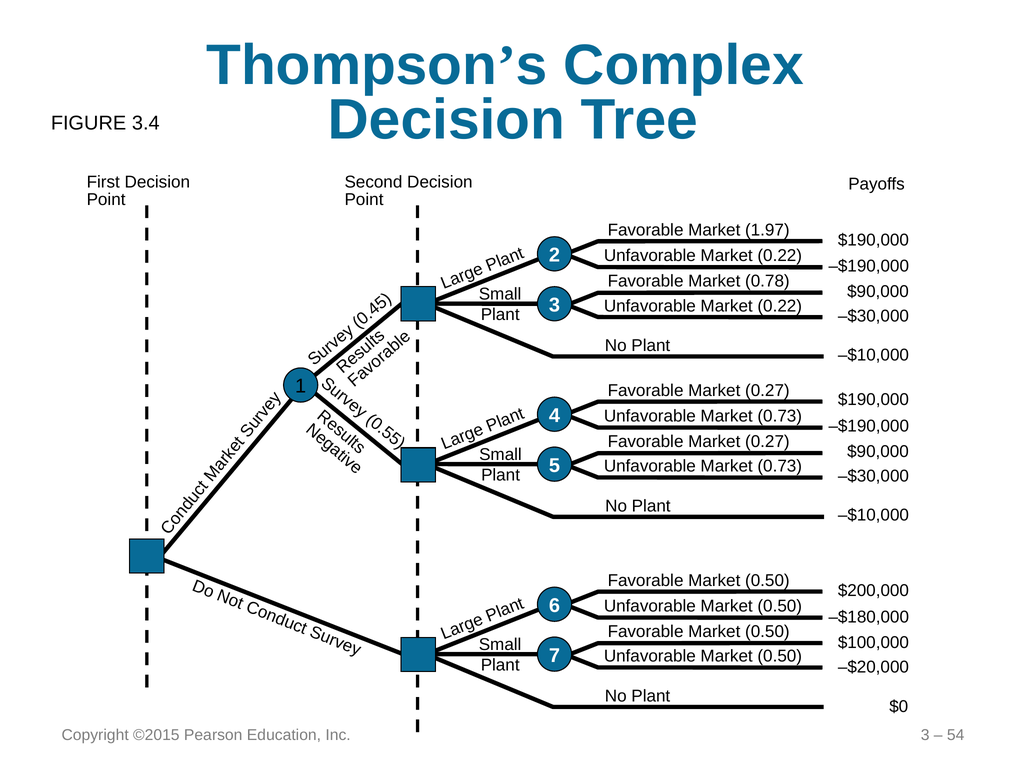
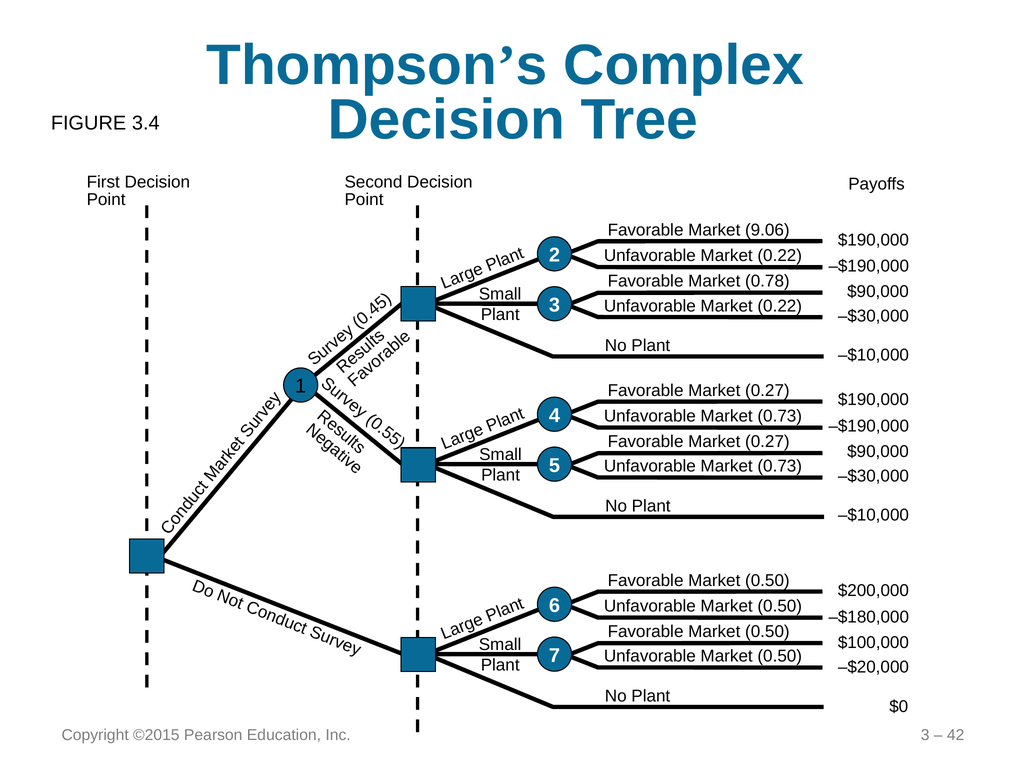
1.97: 1.97 -> 9.06
54: 54 -> 42
